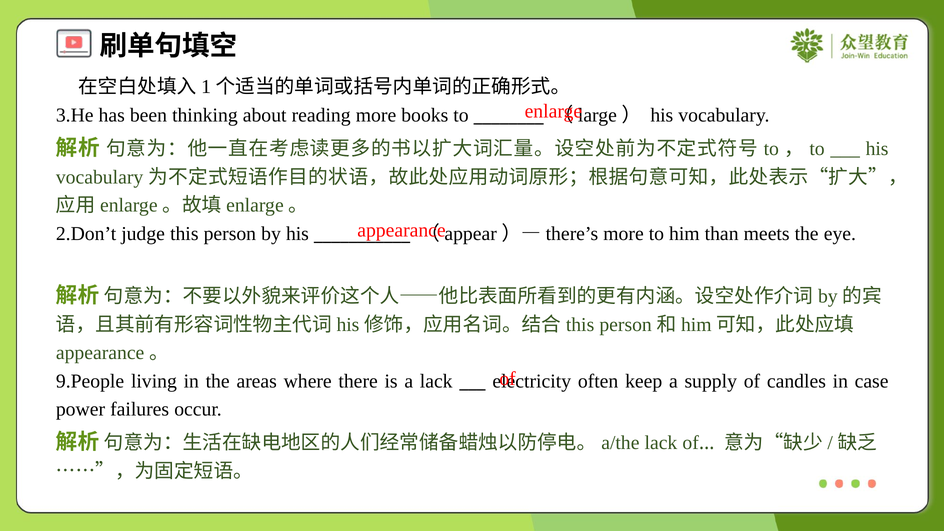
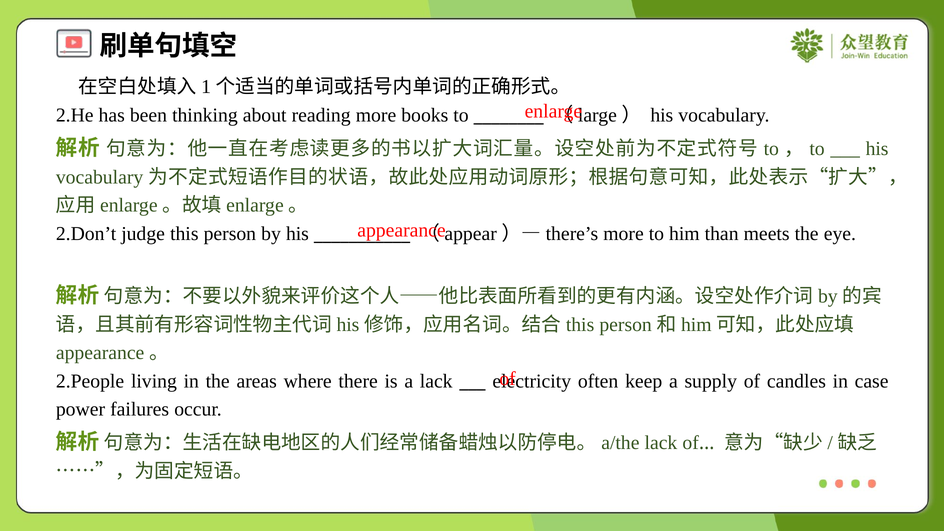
3.He: 3.He -> 2.He
9.People: 9.People -> 2.People
